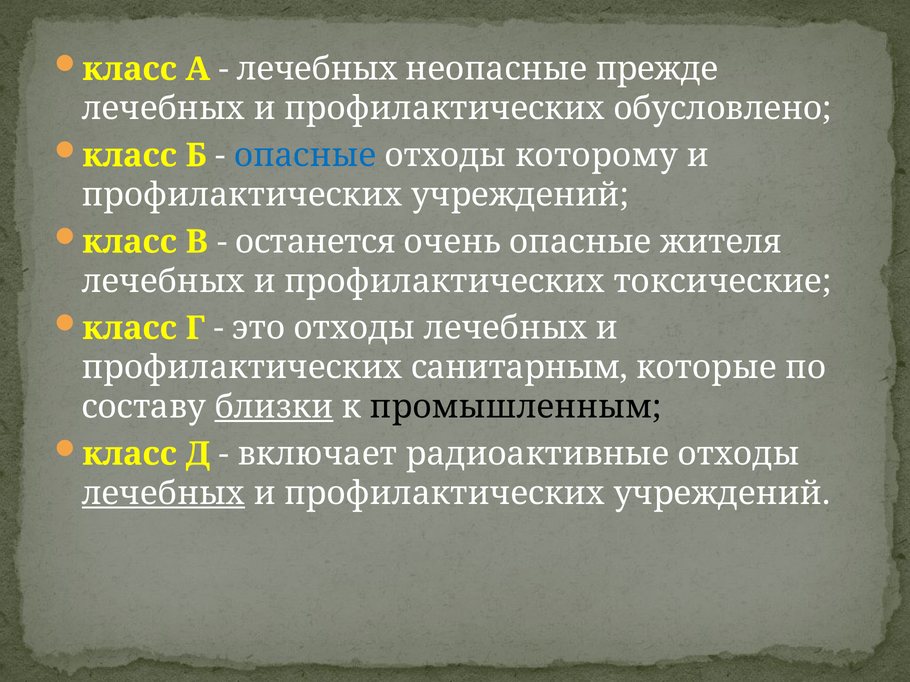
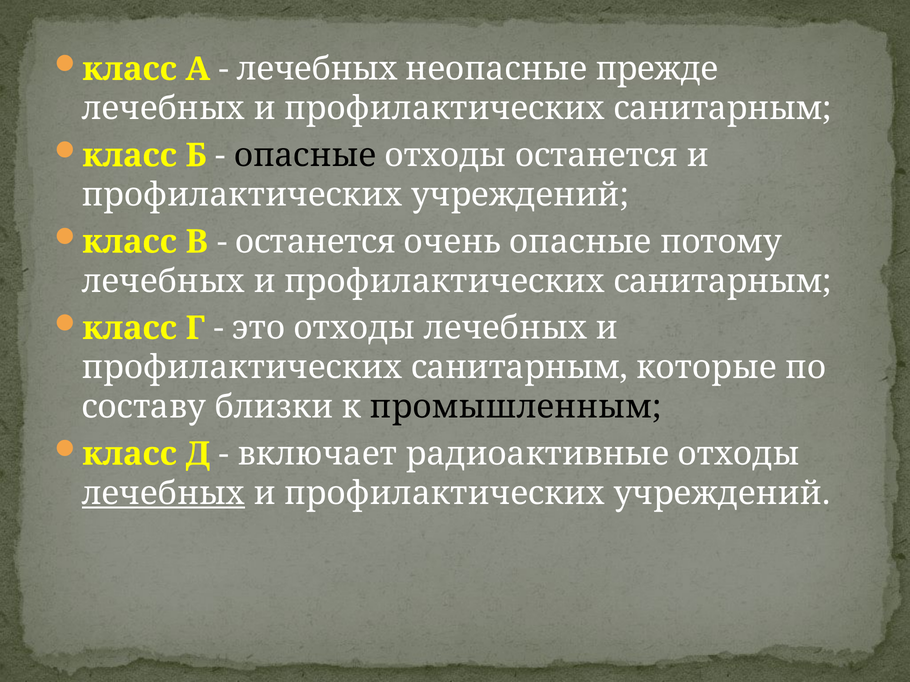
обусловлено at (723, 109): обусловлено -> санитарным
опасные at (305, 156) colour: blue -> black
отходы которому: которому -> останется
жителя: жителя -> потому
токсические at (722, 281): токсические -> санитарным
близки underline: present -> none
